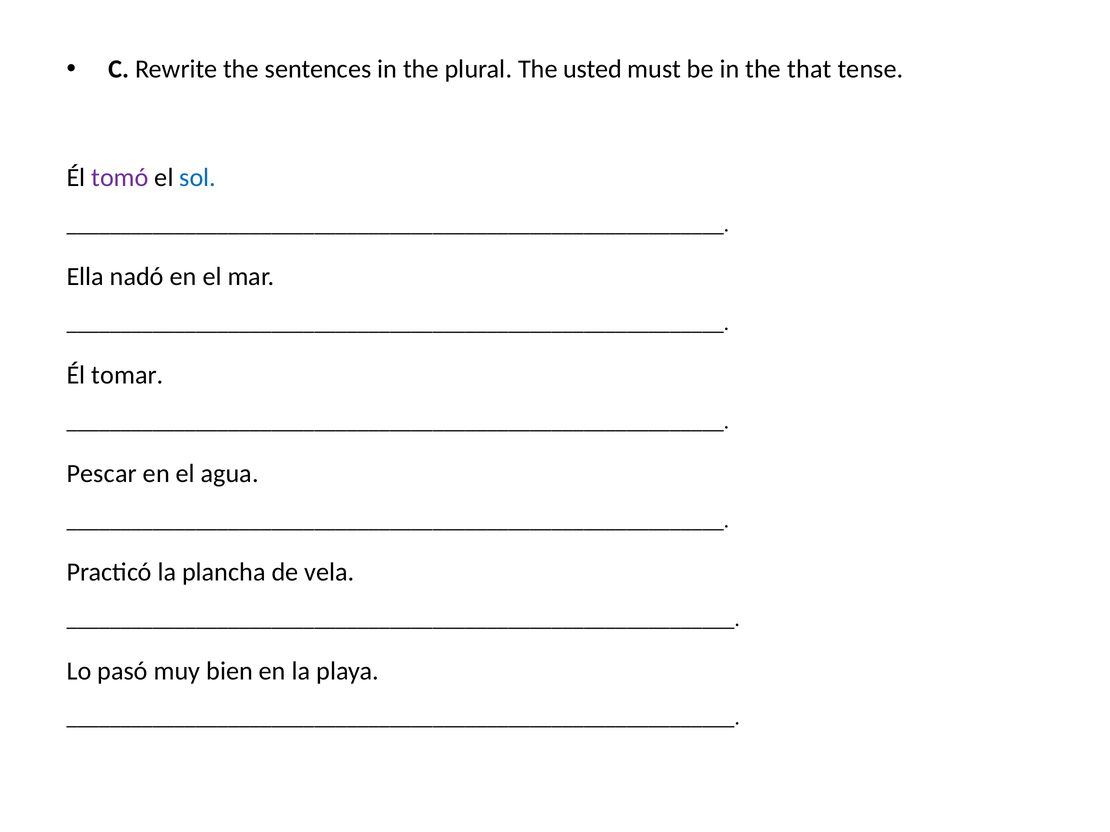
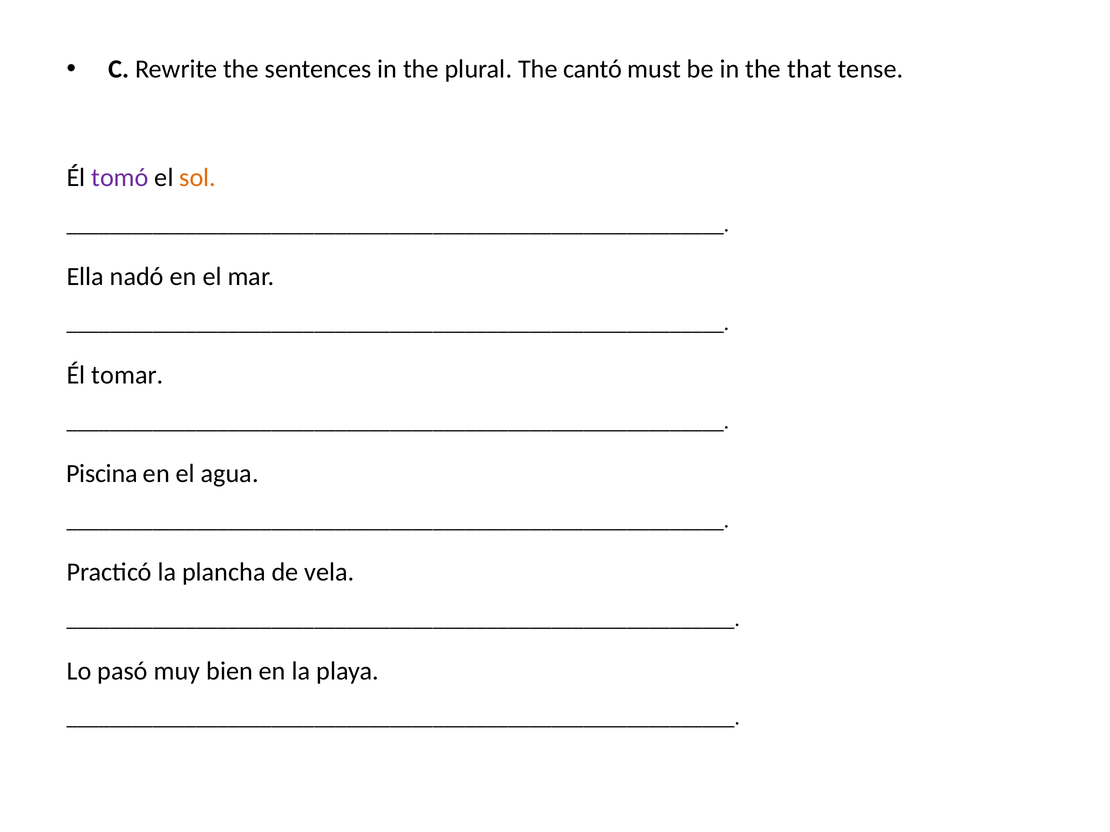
usted: usted -> cantó
sol colour: blue -> orange
Pescar: Pescar -> Piscina
